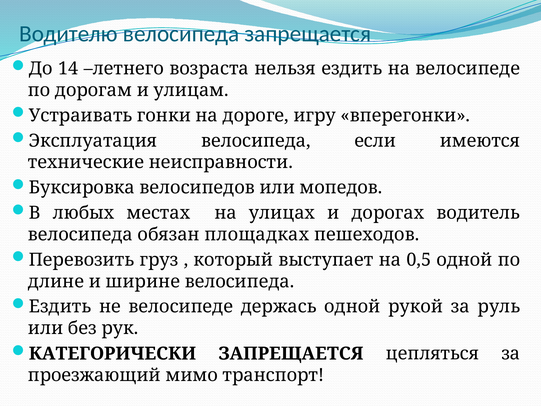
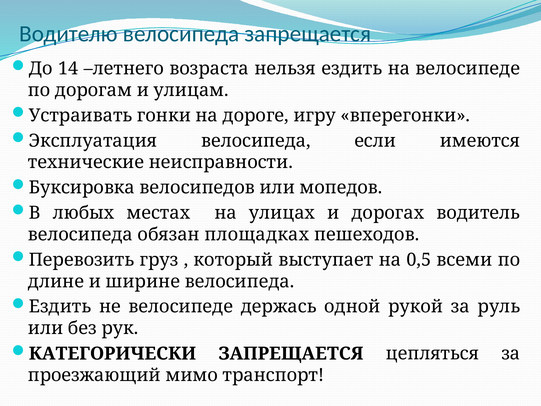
0,5 одной: одной -> всеми
